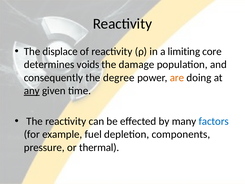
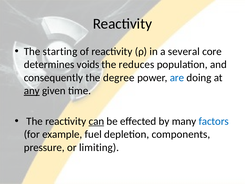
displace: displace -> starting
limiting: limiting -> several
damage: damage -> reduces
are colour: orange -> blue
can underline: none -> present
thermal: thermal -> limiting
